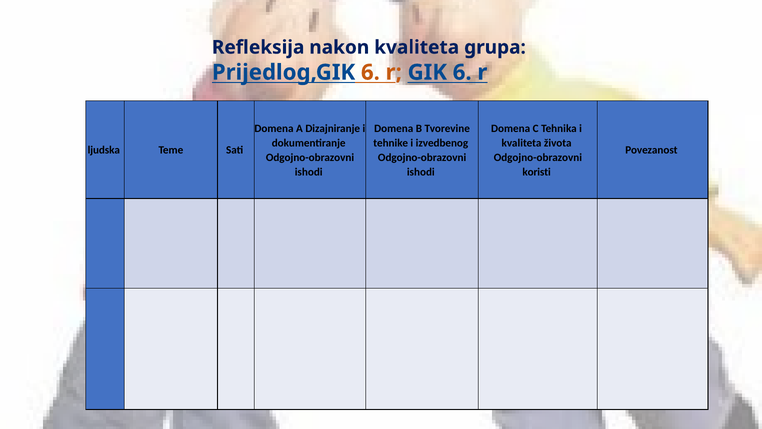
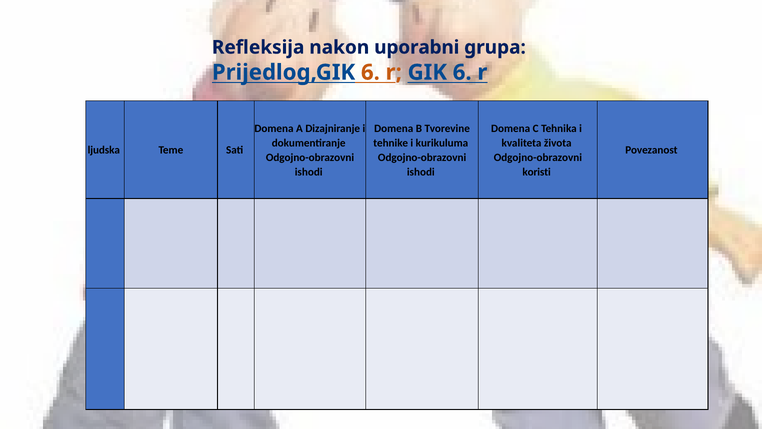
nakon kvaliteta: kvaliteta -> uporabni
izvedbenog: izvedbenog -> kurikuluma
